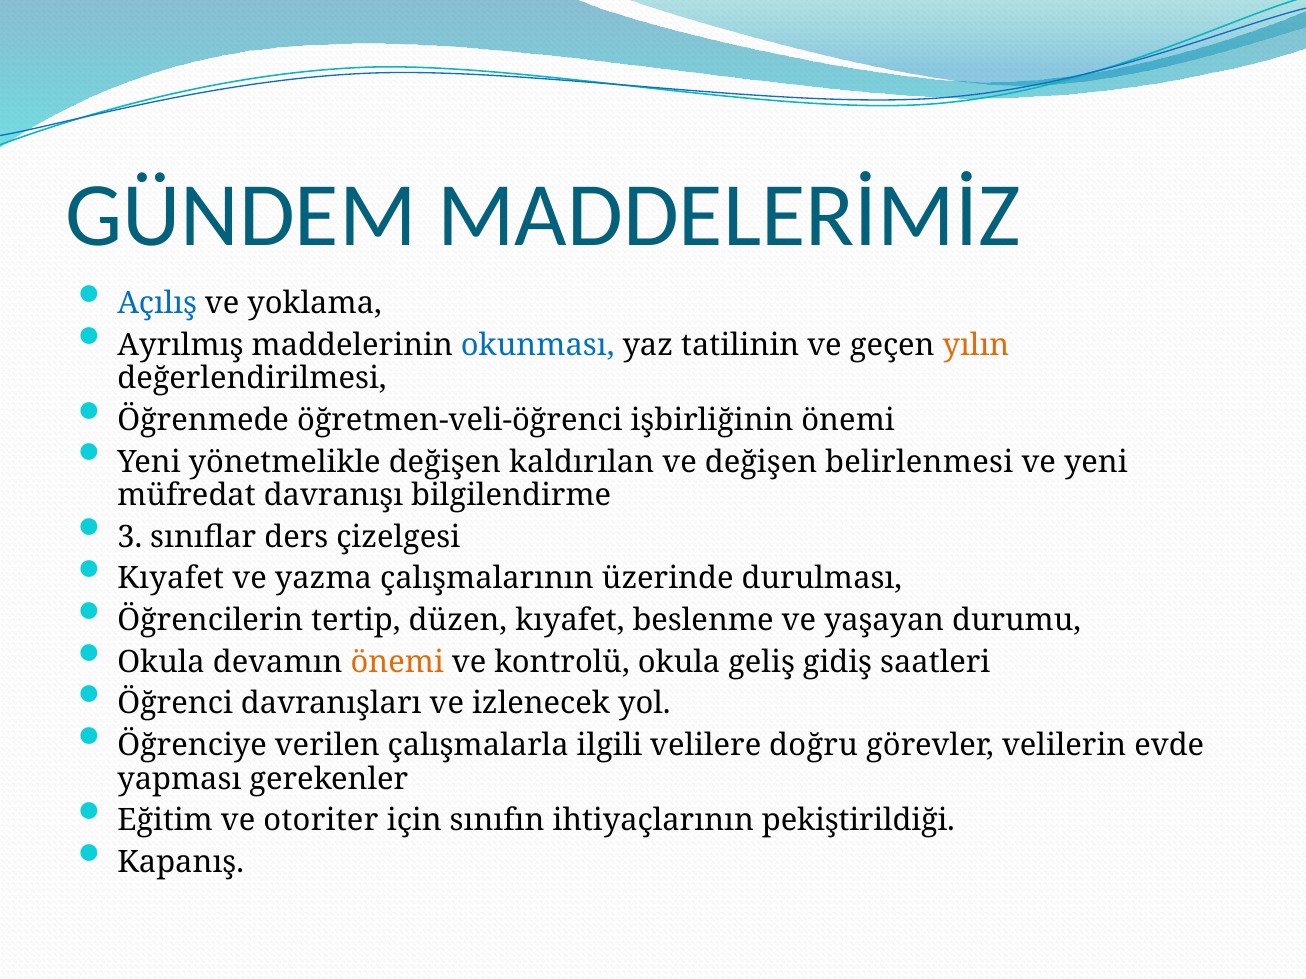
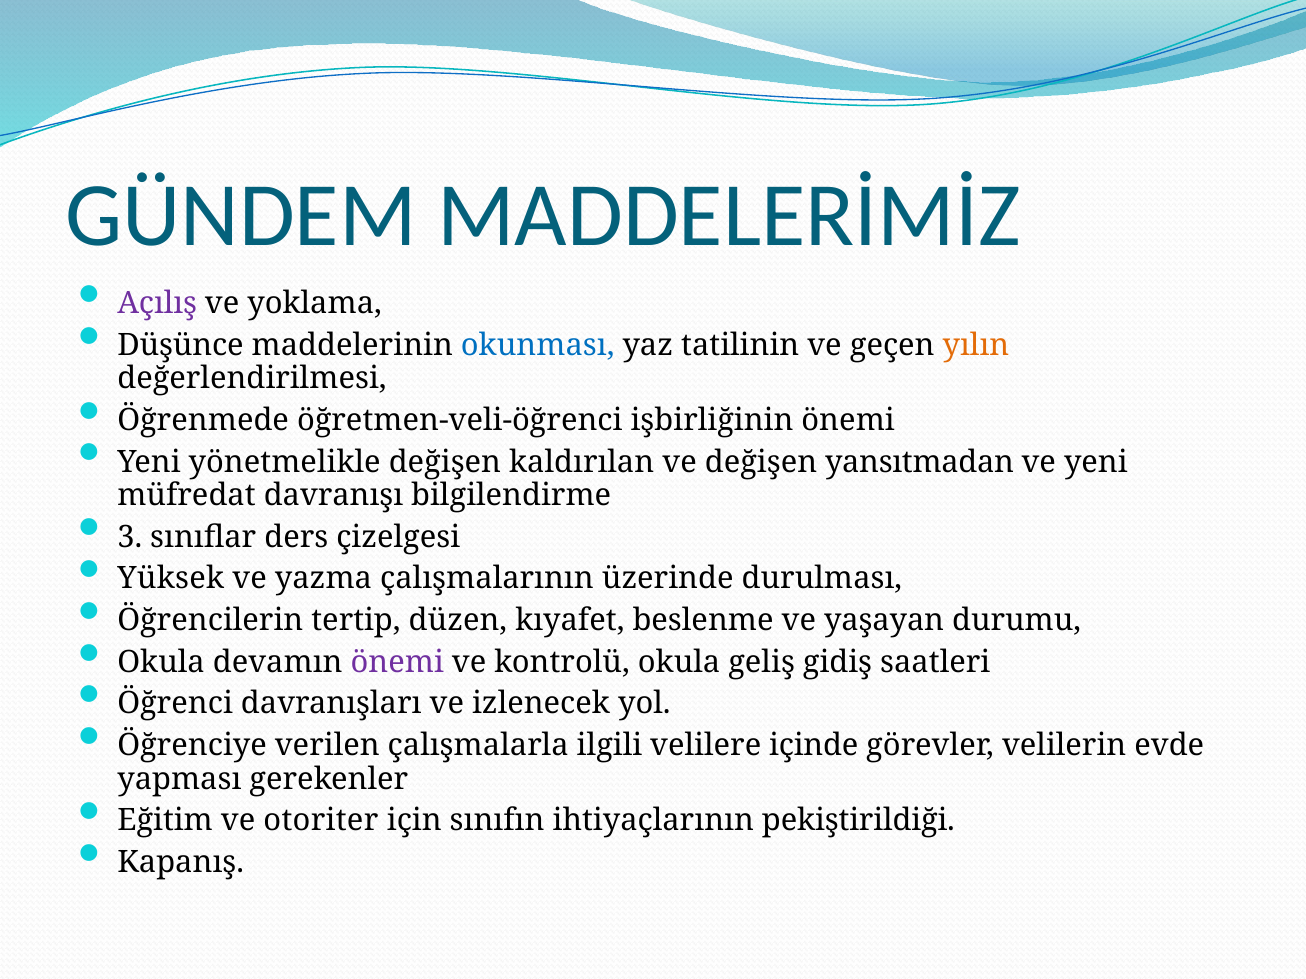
Açılış colour: blue -> purple
Ayrılmış: Ayrılmış -> Düşünce
belirlenmesi: belirlenmesi -> yansıtmadan
Kıyafet at (171, 579): Kıyafet -> Yüksek
önemi at (397, 662) colour: orange -> purple
doğru: doğru -> içinde
